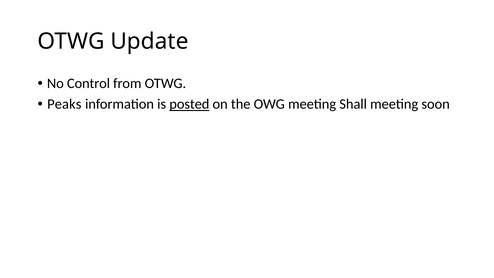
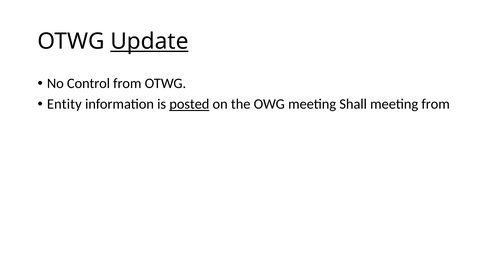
Update underline: none -> present
Peaks: Peaks -> Entity
meeting soon: soon -> from
